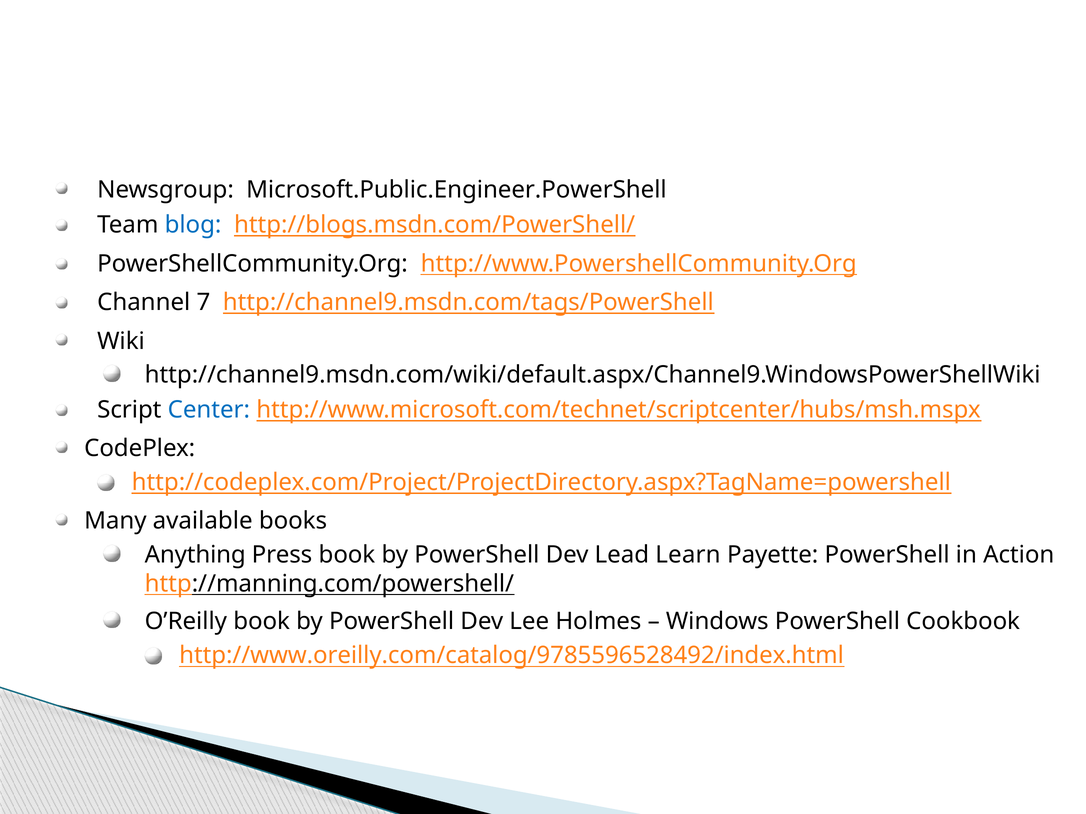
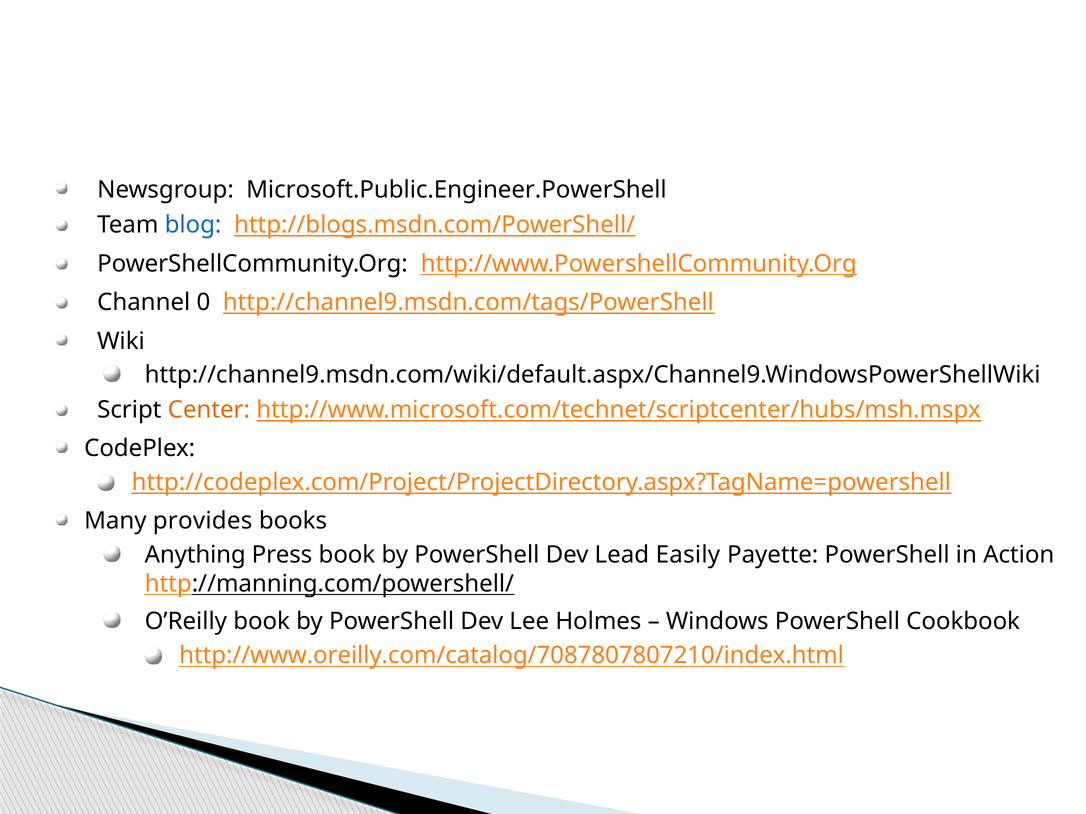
7: 7 -> 0
Center colour: blue -> orange
available: available -> provides
Learn: Learn -> Easily
http://www.oreilly.com/catalog/9785596528492/index.html: http://www.oreilly.com/catalog/9785596528492/index.html -> http://www.oreilly.com/catalog/7087807807210/index.html
